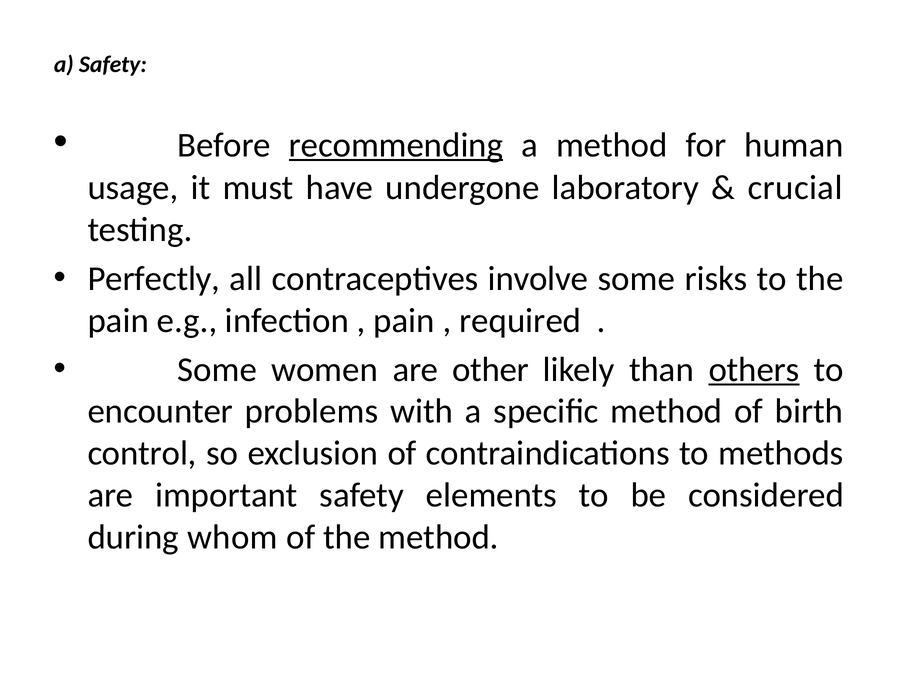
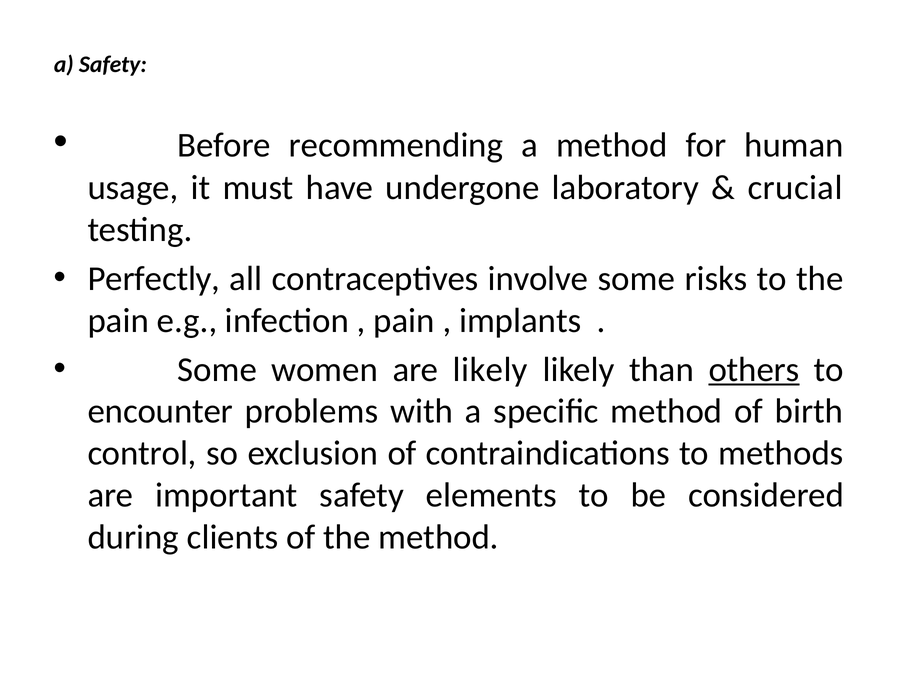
recommending underline: present -> none
required: required -> implants
are other: other -> likely
whom: whom -> clients
